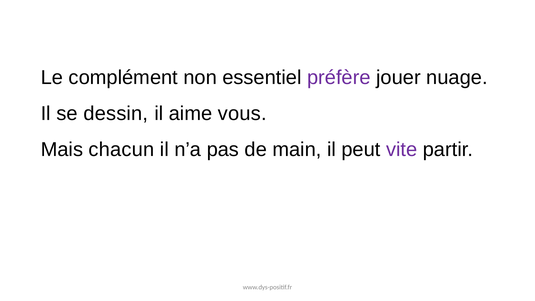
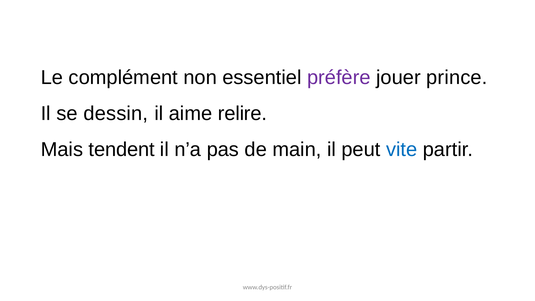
nuage: nuage -> prince
vous: vous -> relire
chacun: chacun -> tendent
vite colour: purple -> blue
